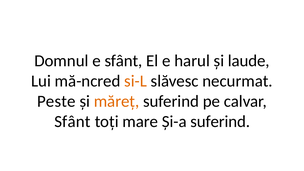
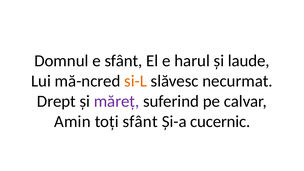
Peste: Peste -> Drept
măreț colour: orange -> purple
Sfânt at (72, 122): Sfânt -> Amin
toți mare: mare -> sfânt
Și-a suferind: suferind -> cucernic
